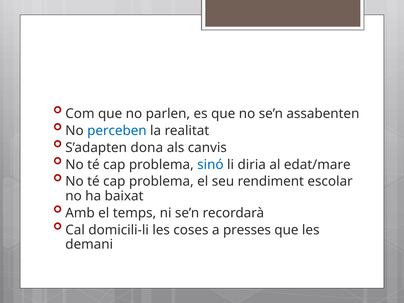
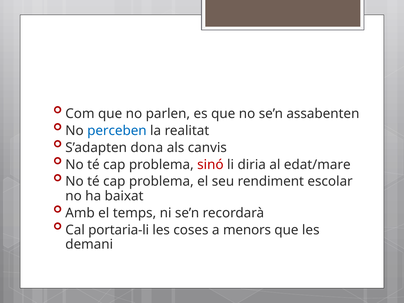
sinó colour: blue -> red
domicili-li: domicili-li -> portaria-li
presses: presses -> menors
